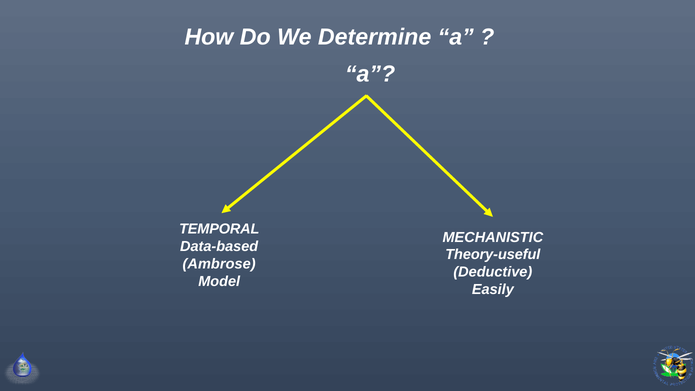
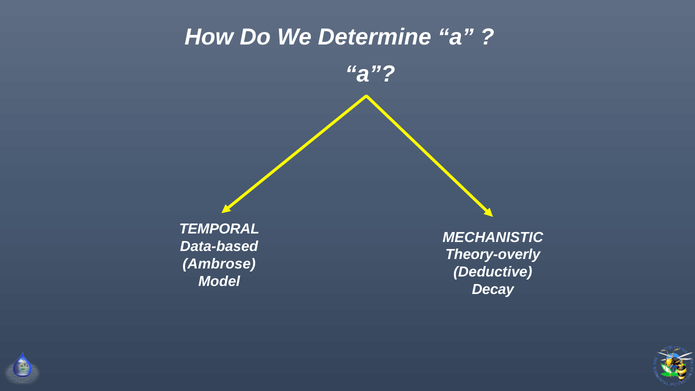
Theory-useful: Theory-useful -> Theory-overly
Easily: Easily -> Decay
